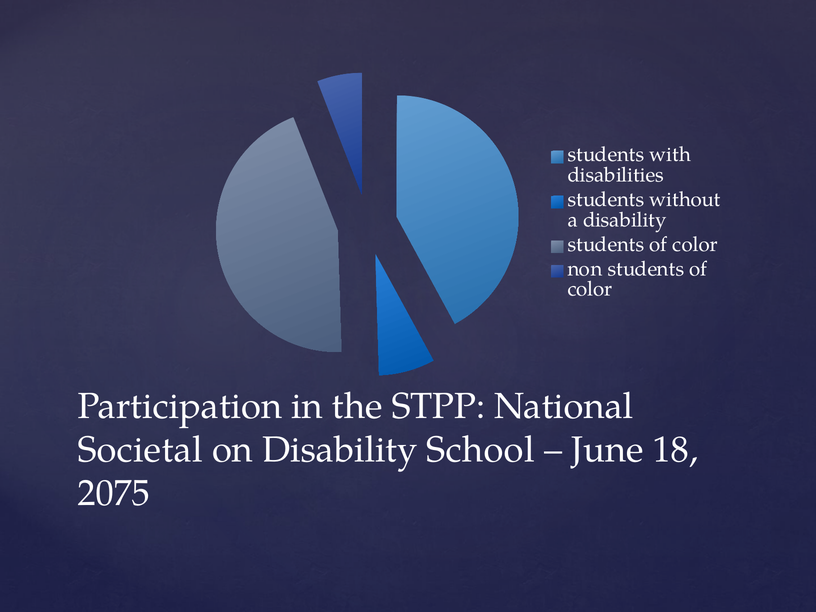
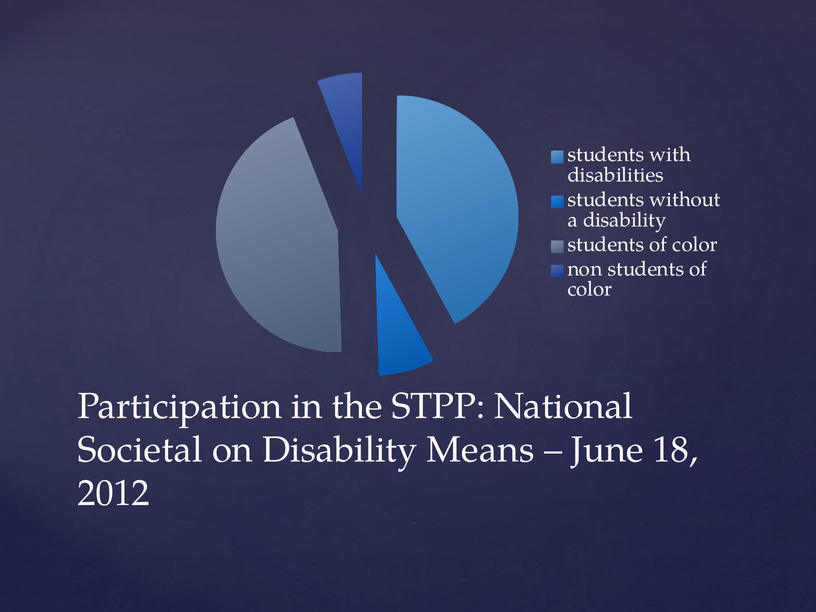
School: School -> Means
2075: 2075 -> 2012
